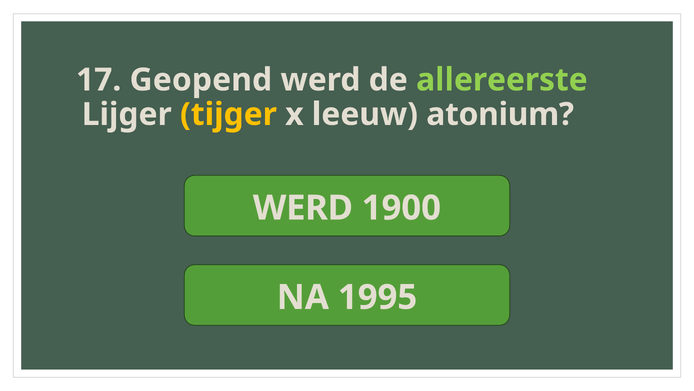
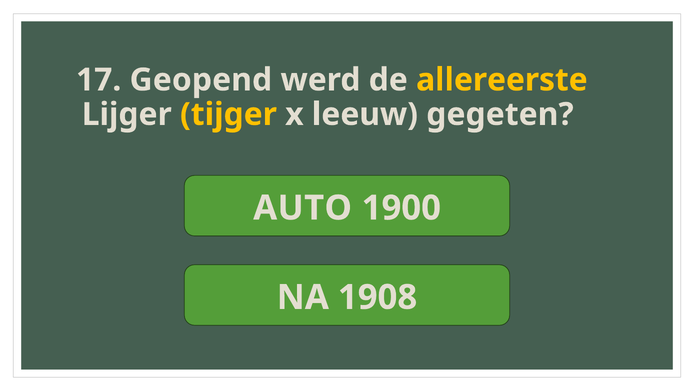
allereerste colour: light green -> yellow
atonium: atonium -> gegeten
WERD at (303, 208): WERD -> AUTO
1995: 1995 -> 1908
